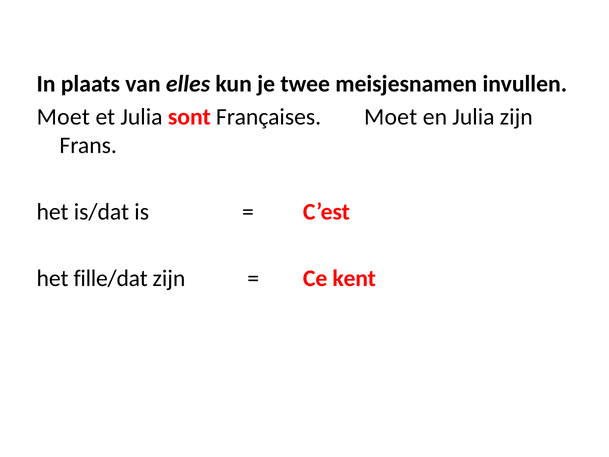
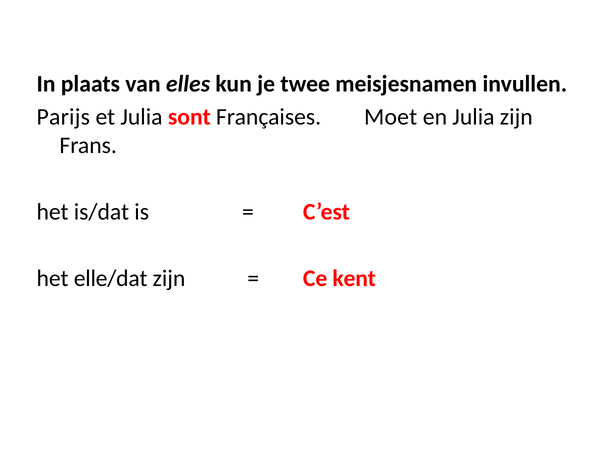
Moet at (63, 117): Moet -> Parijs
fille/dat: fille/dat -> elle/dat
